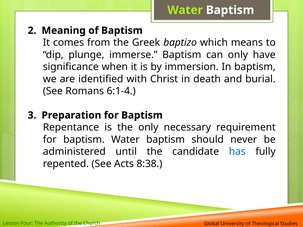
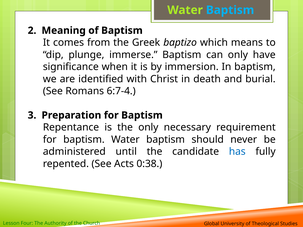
Baptism at (230, 10) colour: white -> light blue
6:1-4: 6:1-4 -> 6:7-4
8:38: 8:38 -> 0:38
